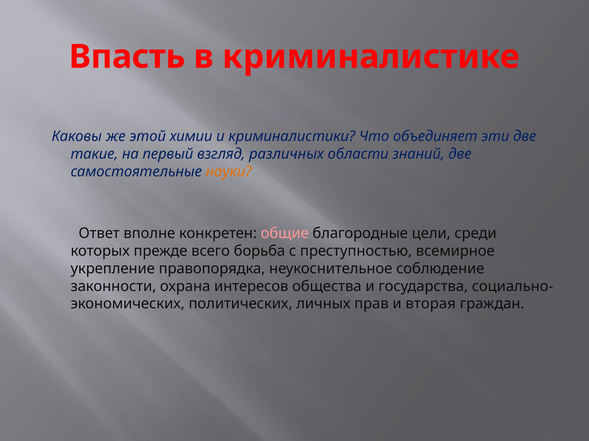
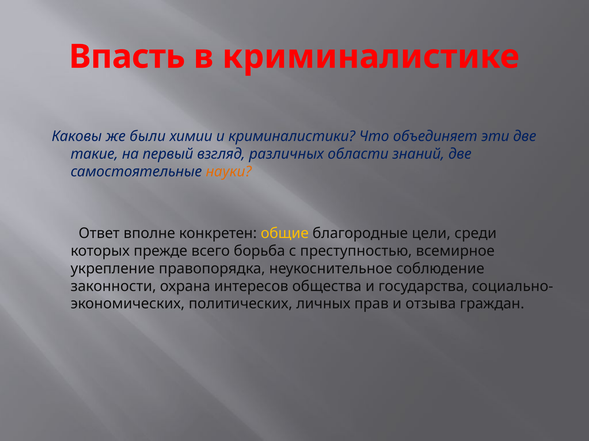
этой: этой -> были
общие colour: pink -> yellow
вторая: вторая -> отзыва
